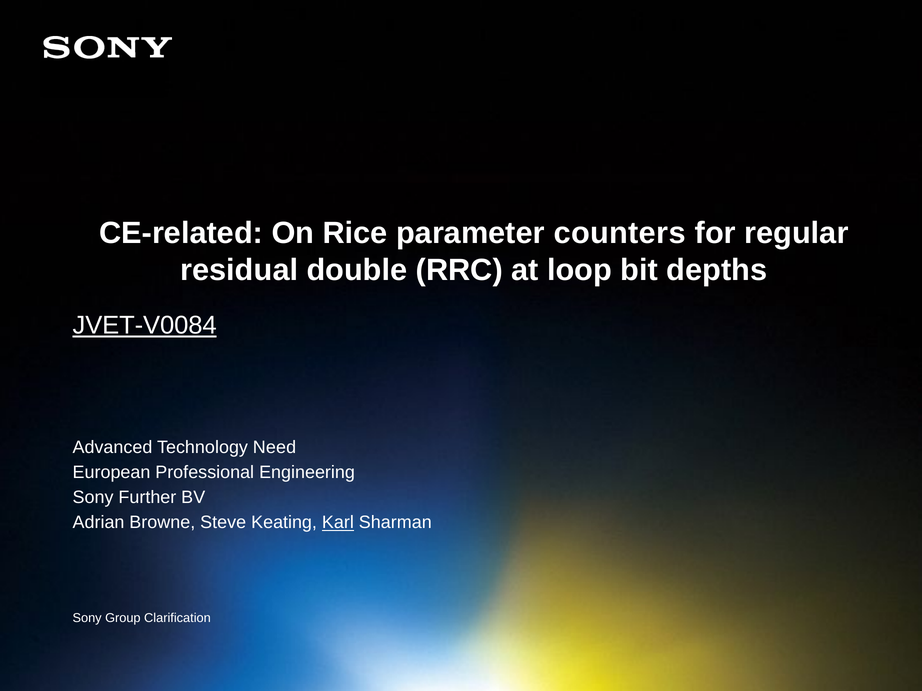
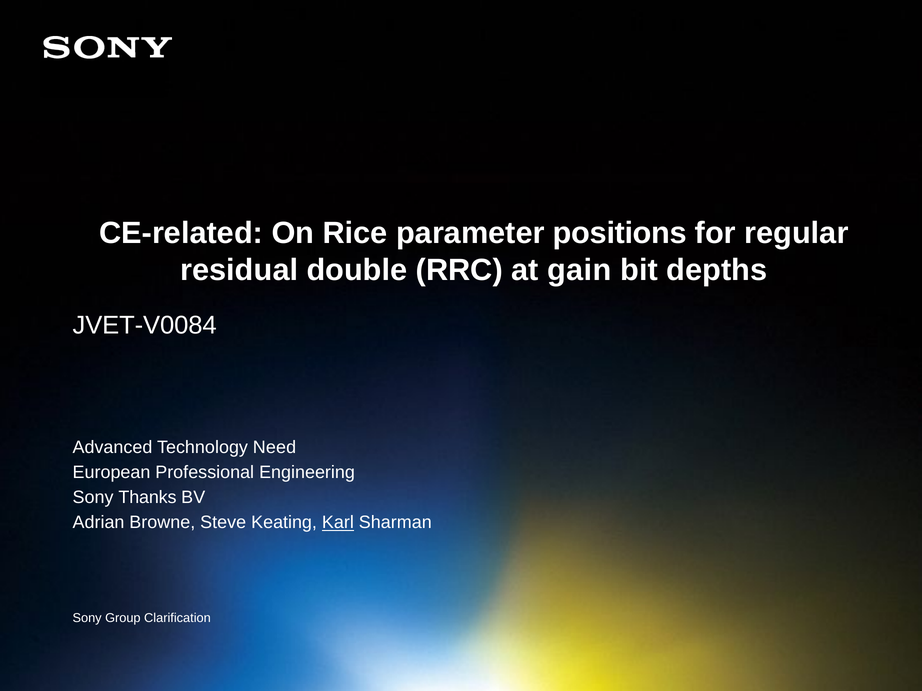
counters: counters -> positions
loop: loop -> gain
JVET-V0084 underline: present -> none
Further: Further -> Thanks
